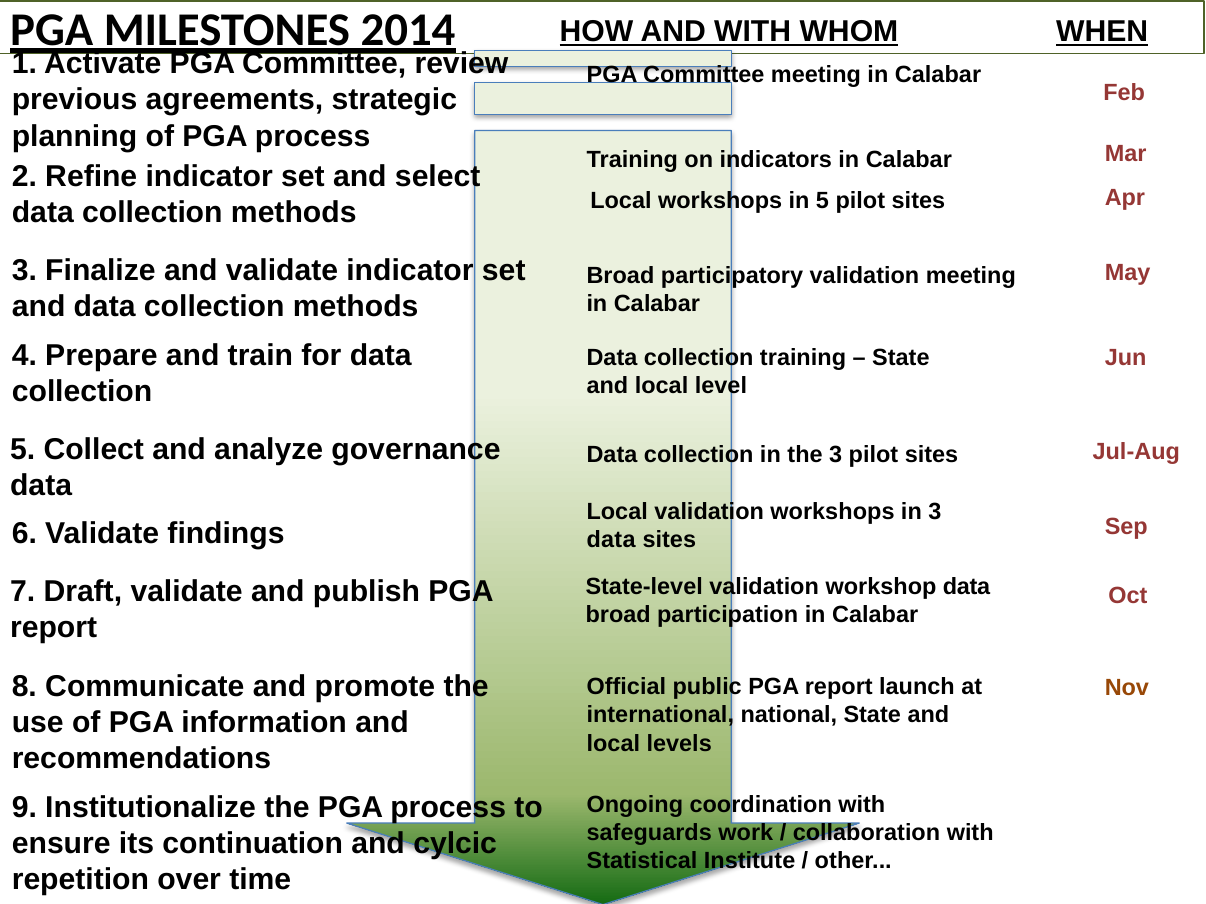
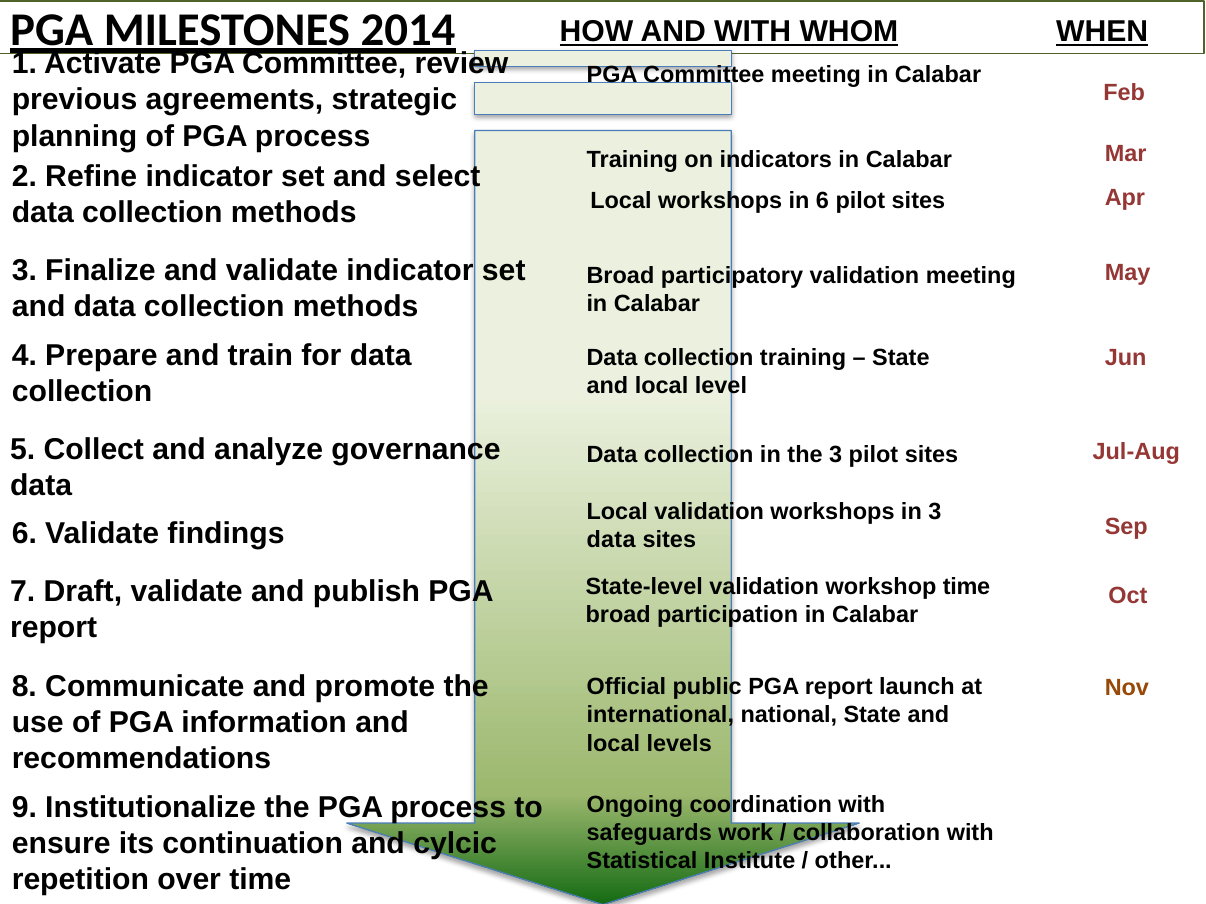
in 5: 5 -> 6
workshop data: data -> time
